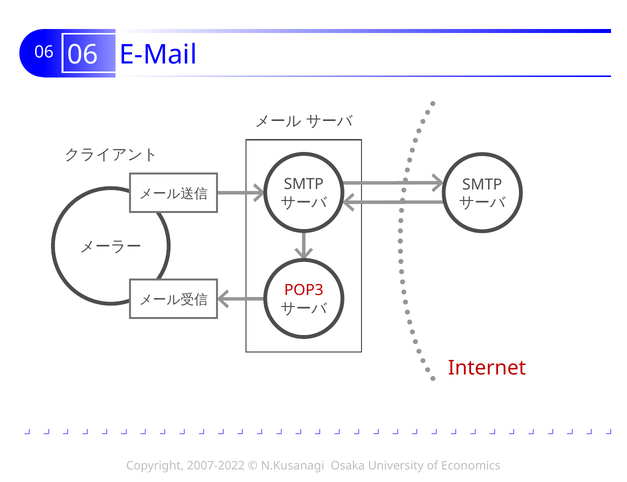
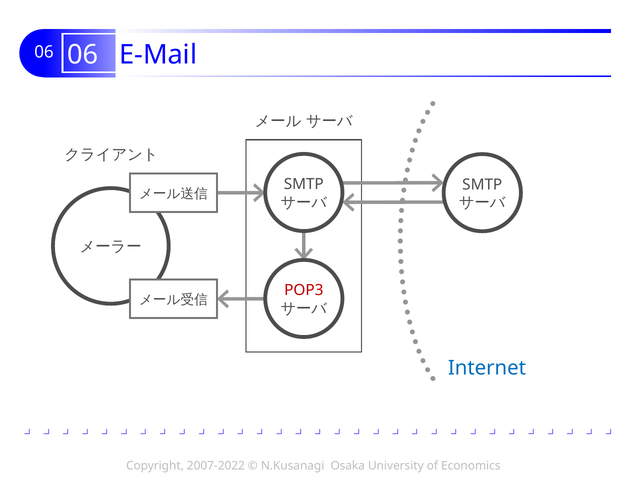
Internet colour: red -> blue
